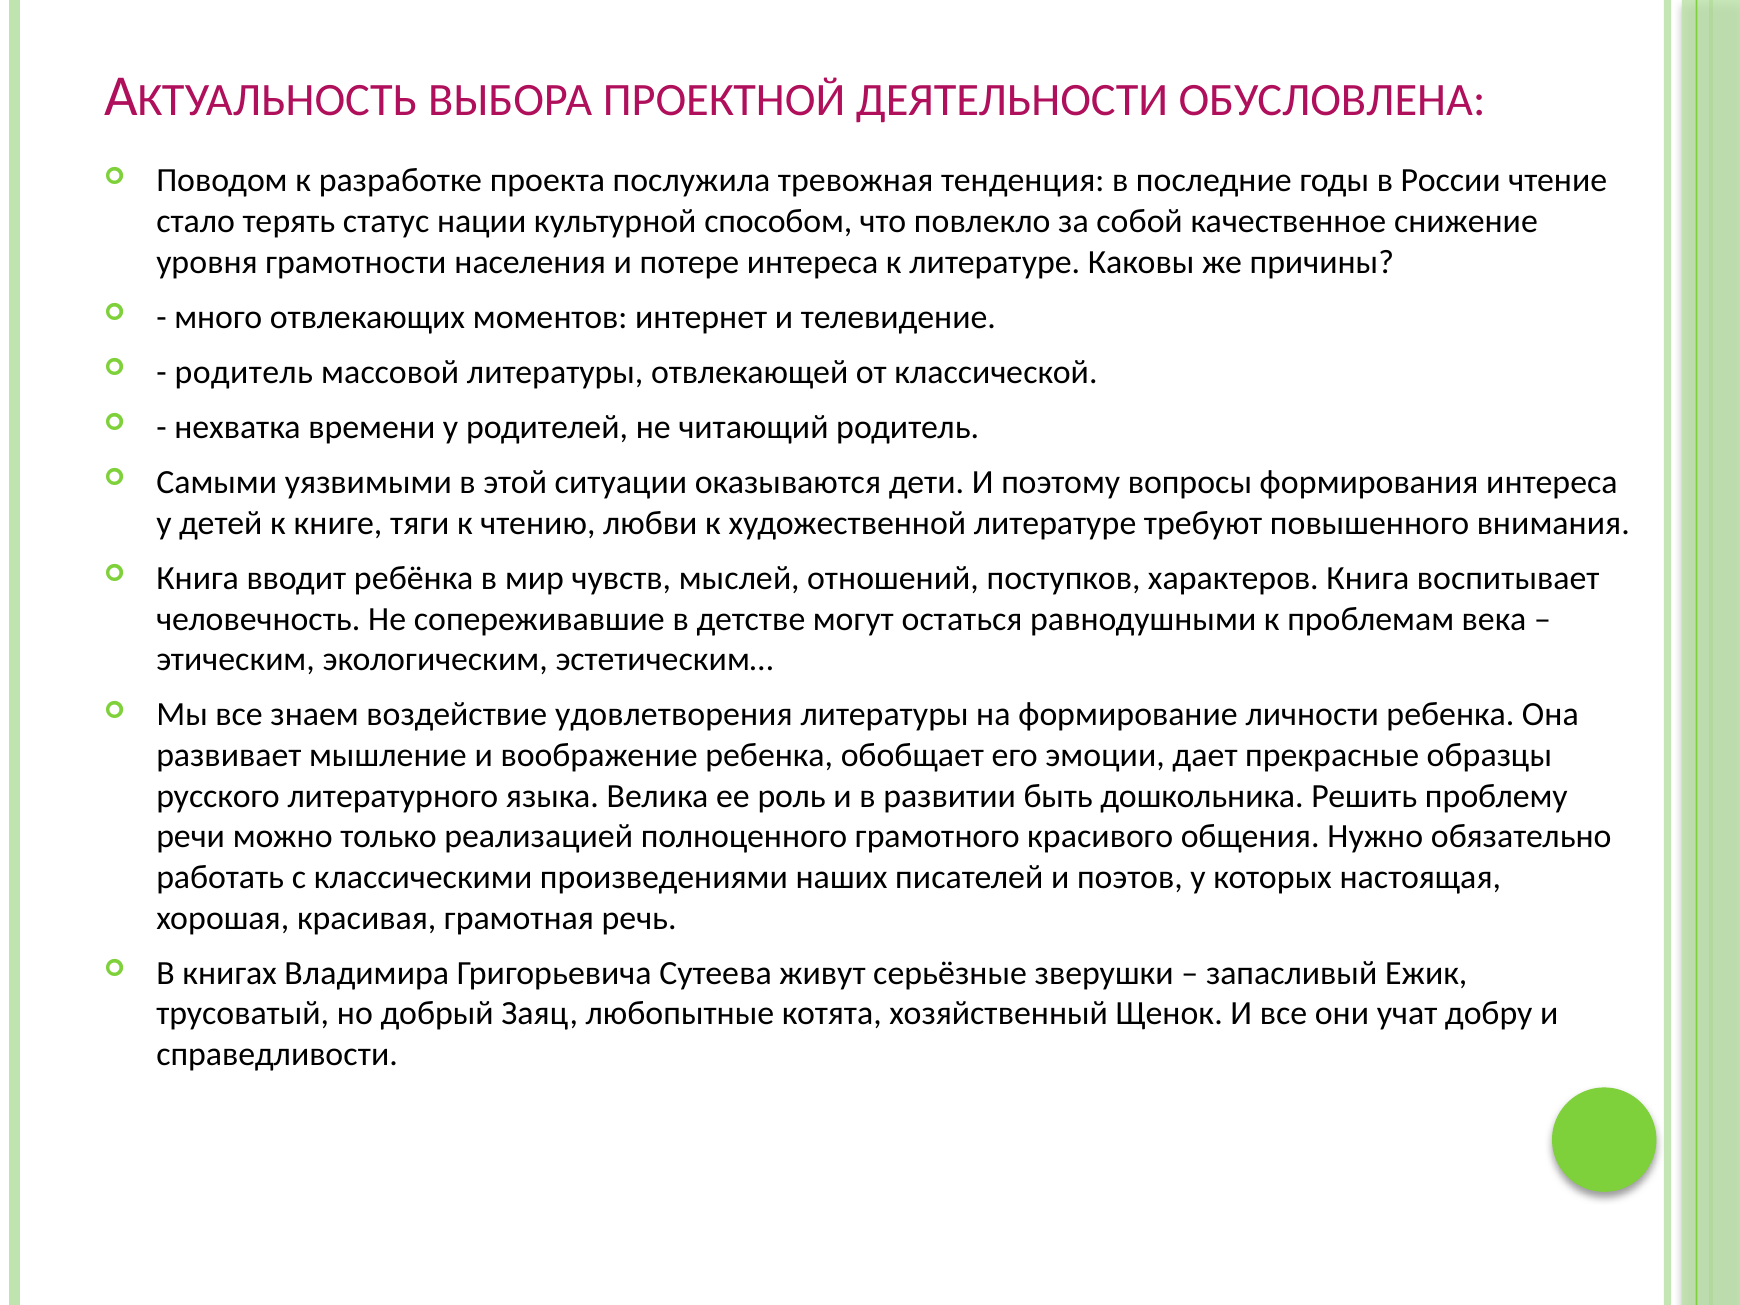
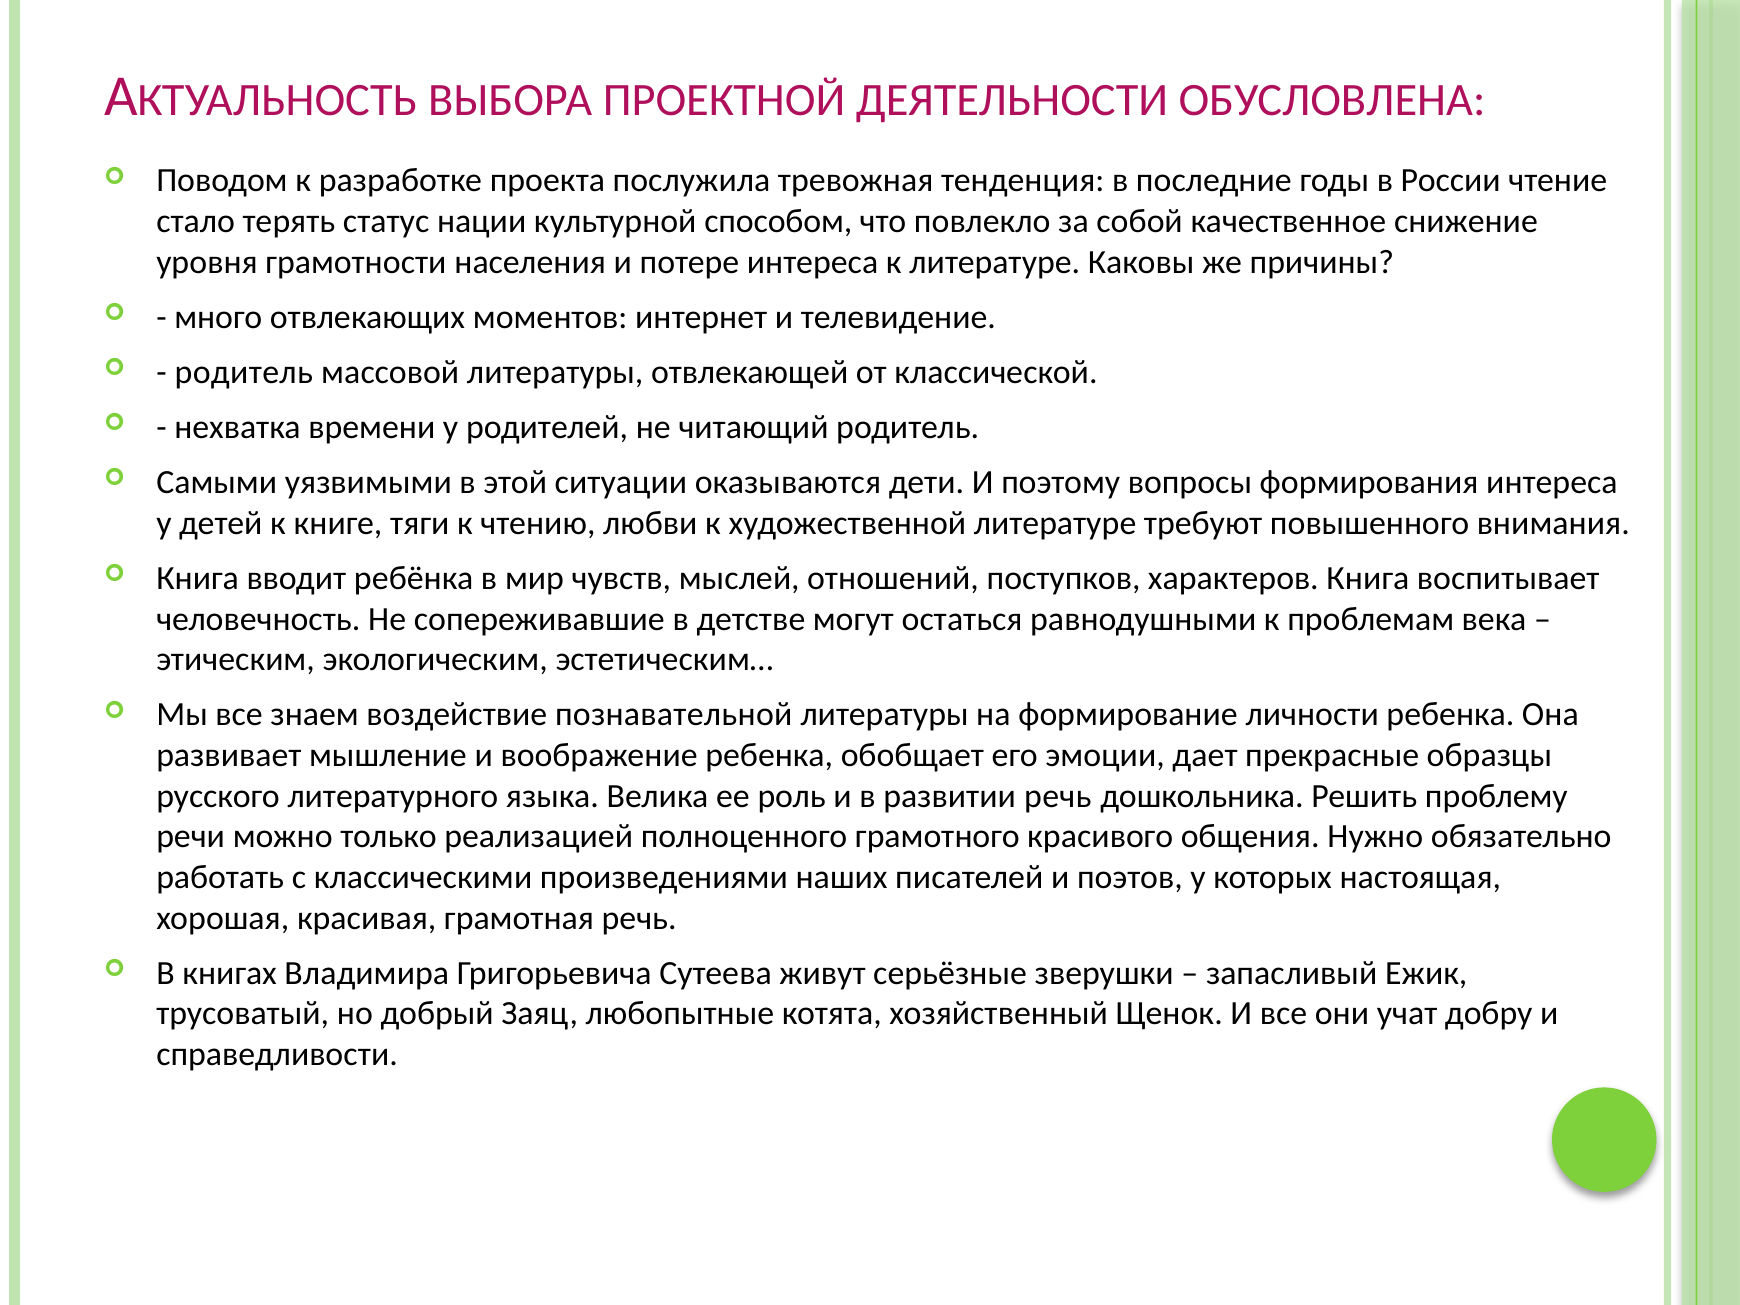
удовлетворения: удовлетворения -> познавательной
развитии быть: быть -> речь
